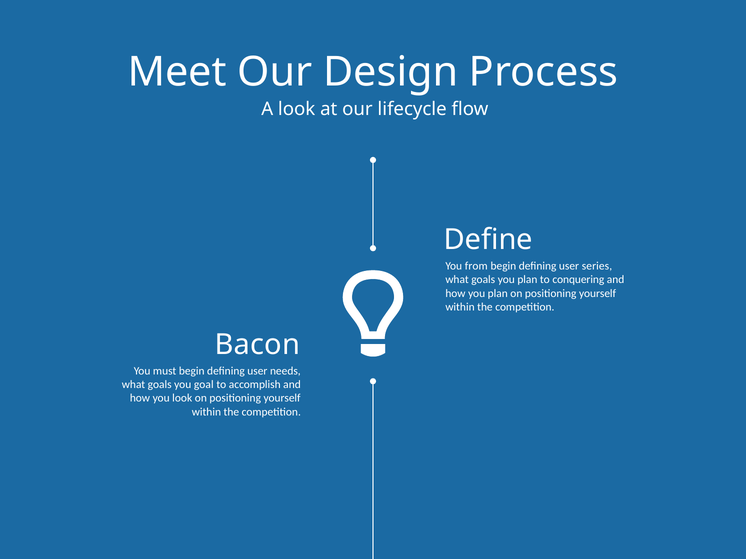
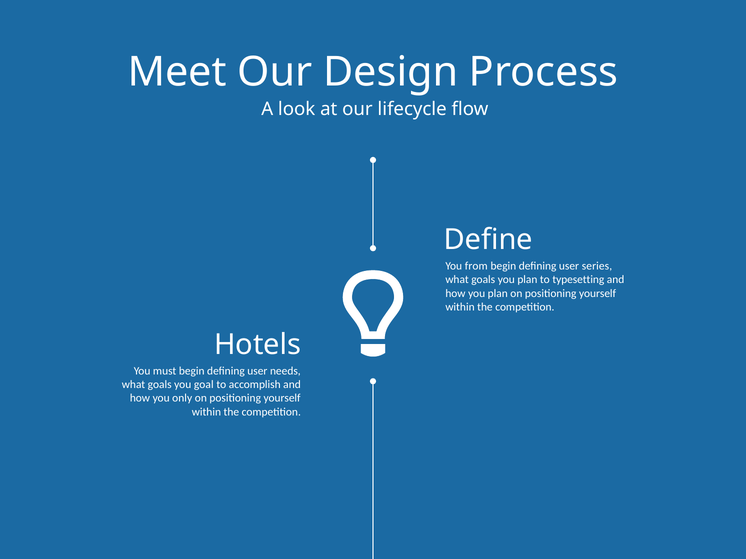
conquering: conquering -> typesetting
Bacon: Bacon -> Hotels
you look: look -> only
